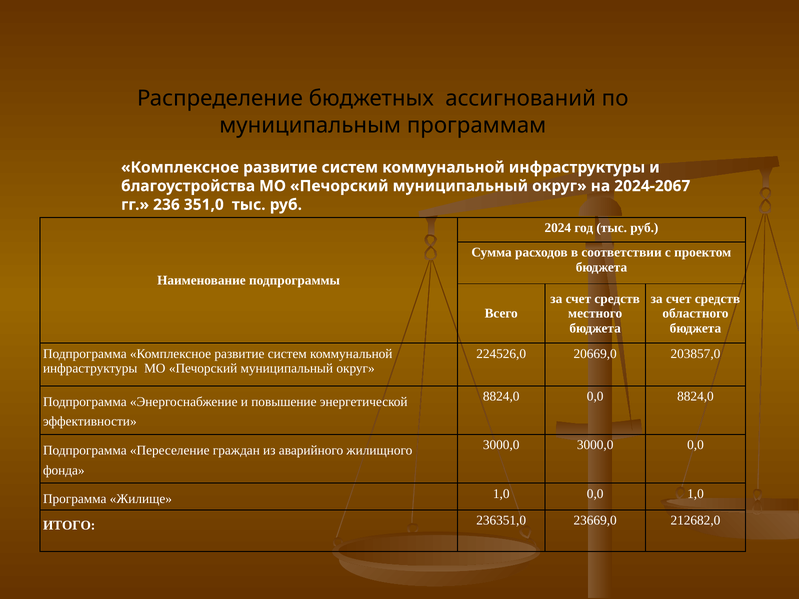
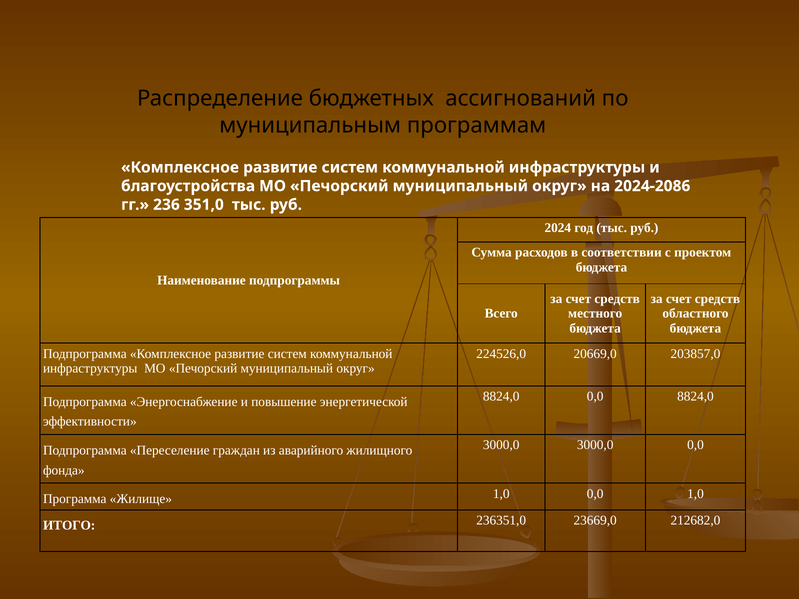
2024-2067: 2024-2067 -> 2024-2086
